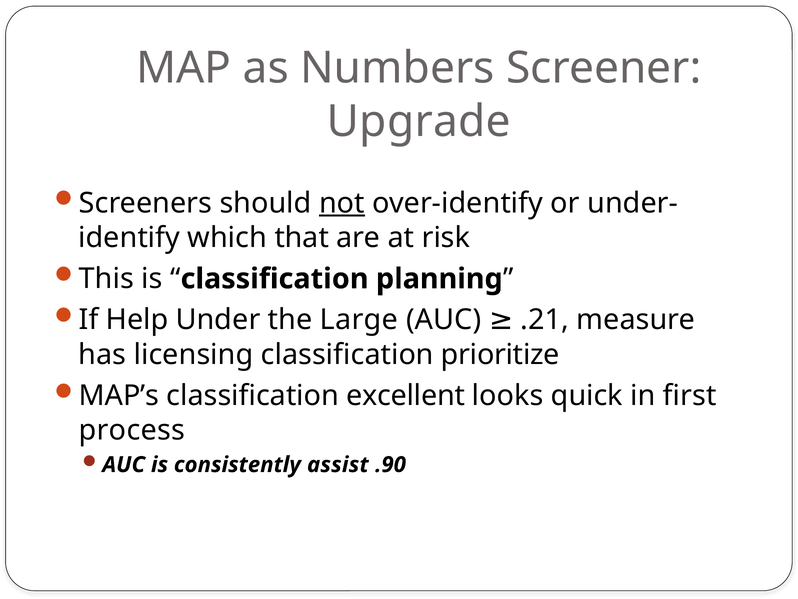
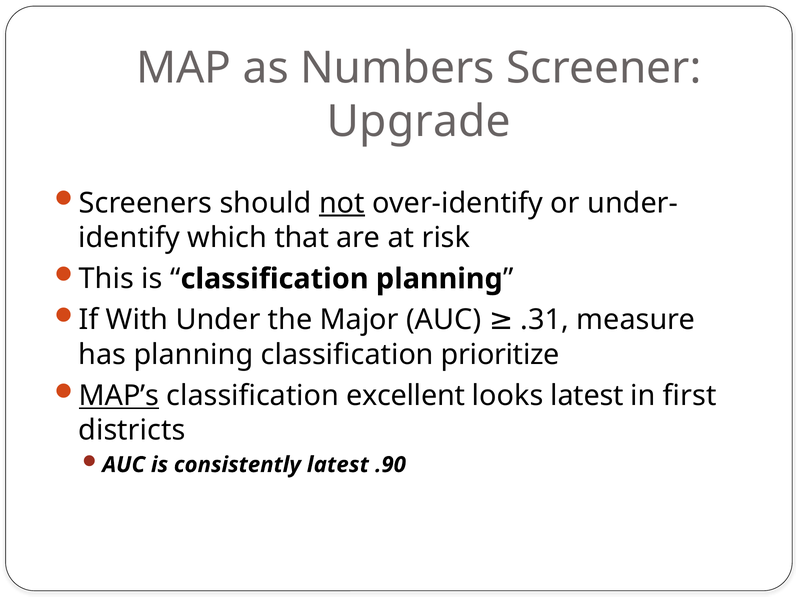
Help: Help -> With
Large: Large -> Major
.21: .21 -> .31
has licensing: licensing -> planning
MAP’s underline: none -> present
looks quick: quick -> latest
process: process -> districts
consistently assist: assist -> latest
